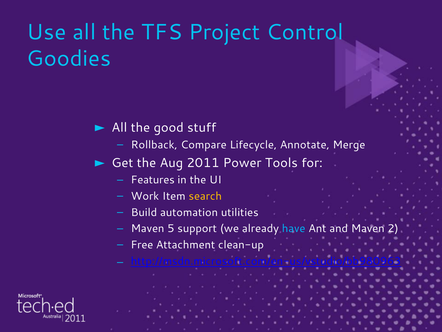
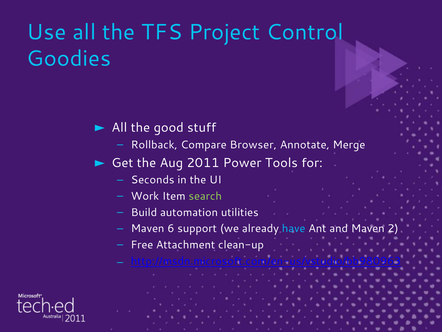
Lifecycle: Lifecycle -> Browser
Features: Features -> Seconds
search colour: yellow -> light green
5: 5 -> 6
